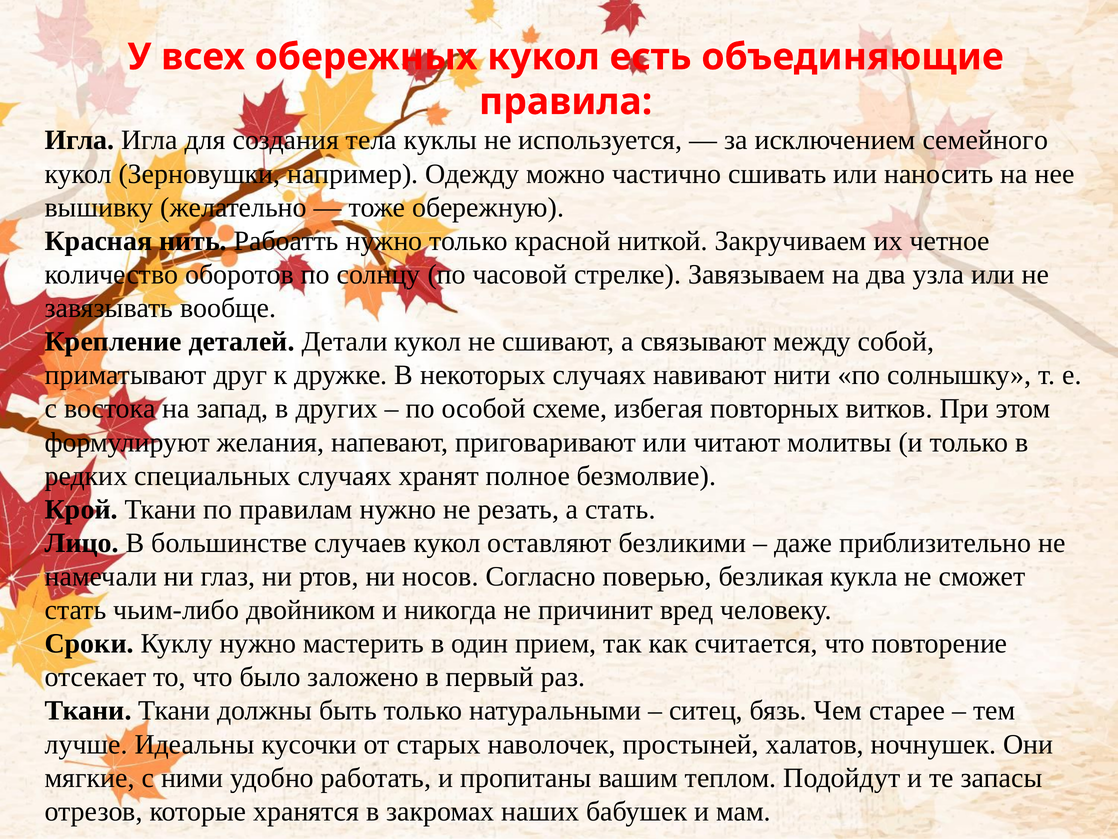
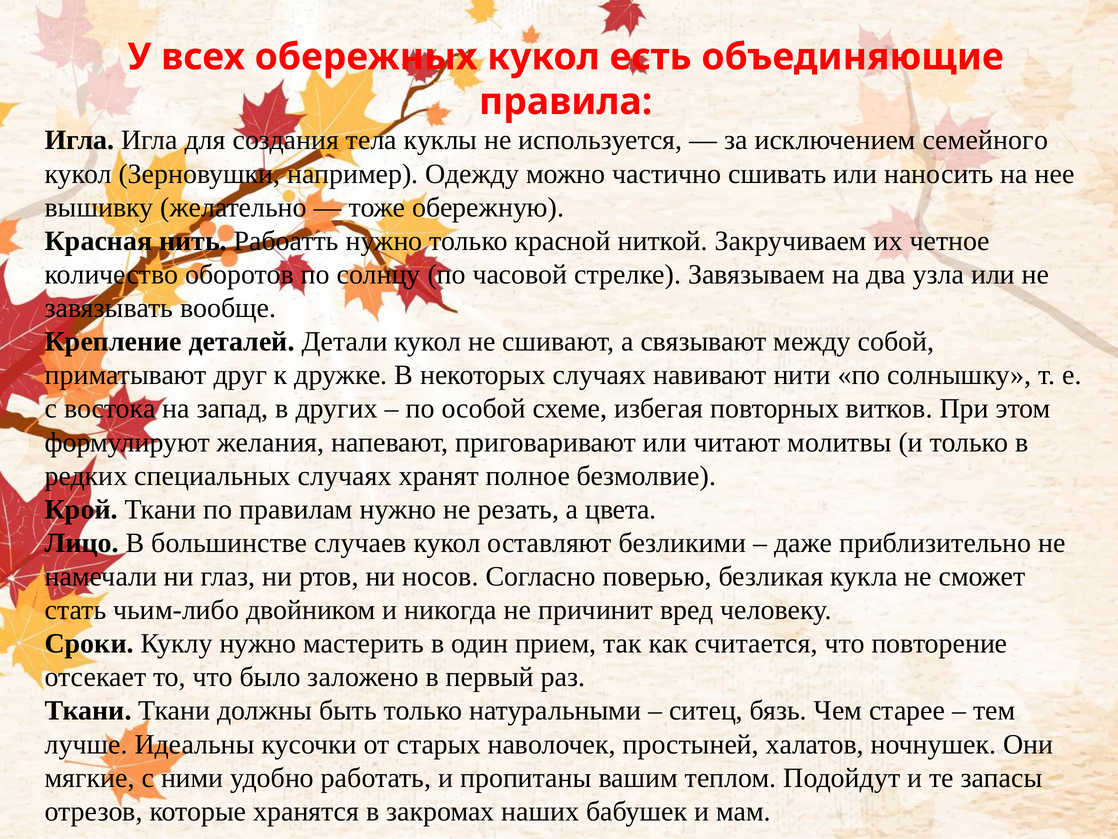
а стать: стать -> цвета
